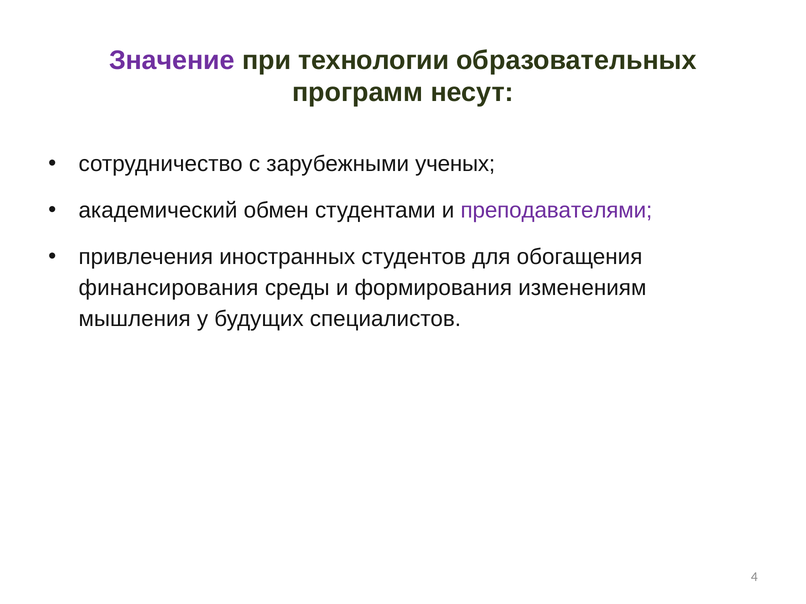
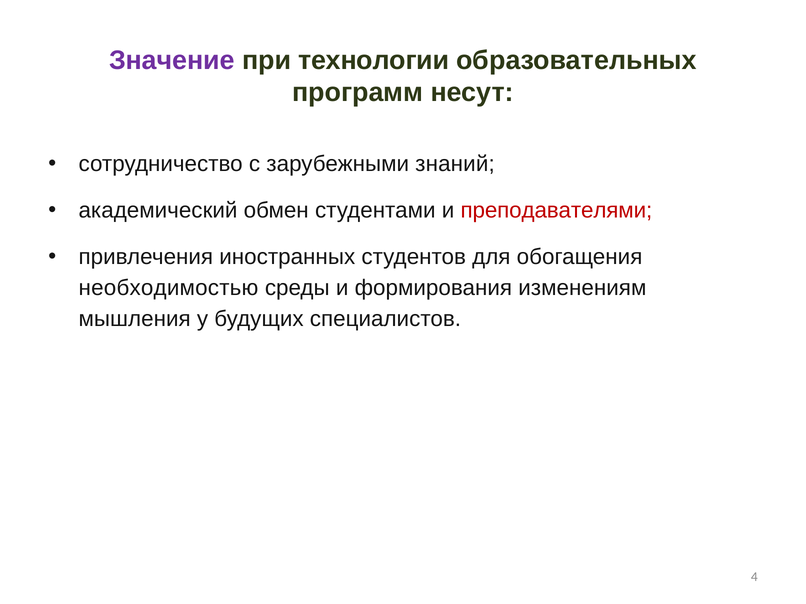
ученых: ученых -> знаний
преподавателями colour: purple -> red
финансирования: финансирования -> необходимостью
